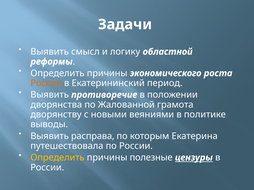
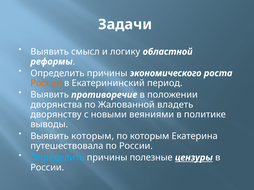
грамота: грамота -> владеть
Выявить расправа: расправа -> которым
Определить at (57, 158) colour: yellow -> light blue
